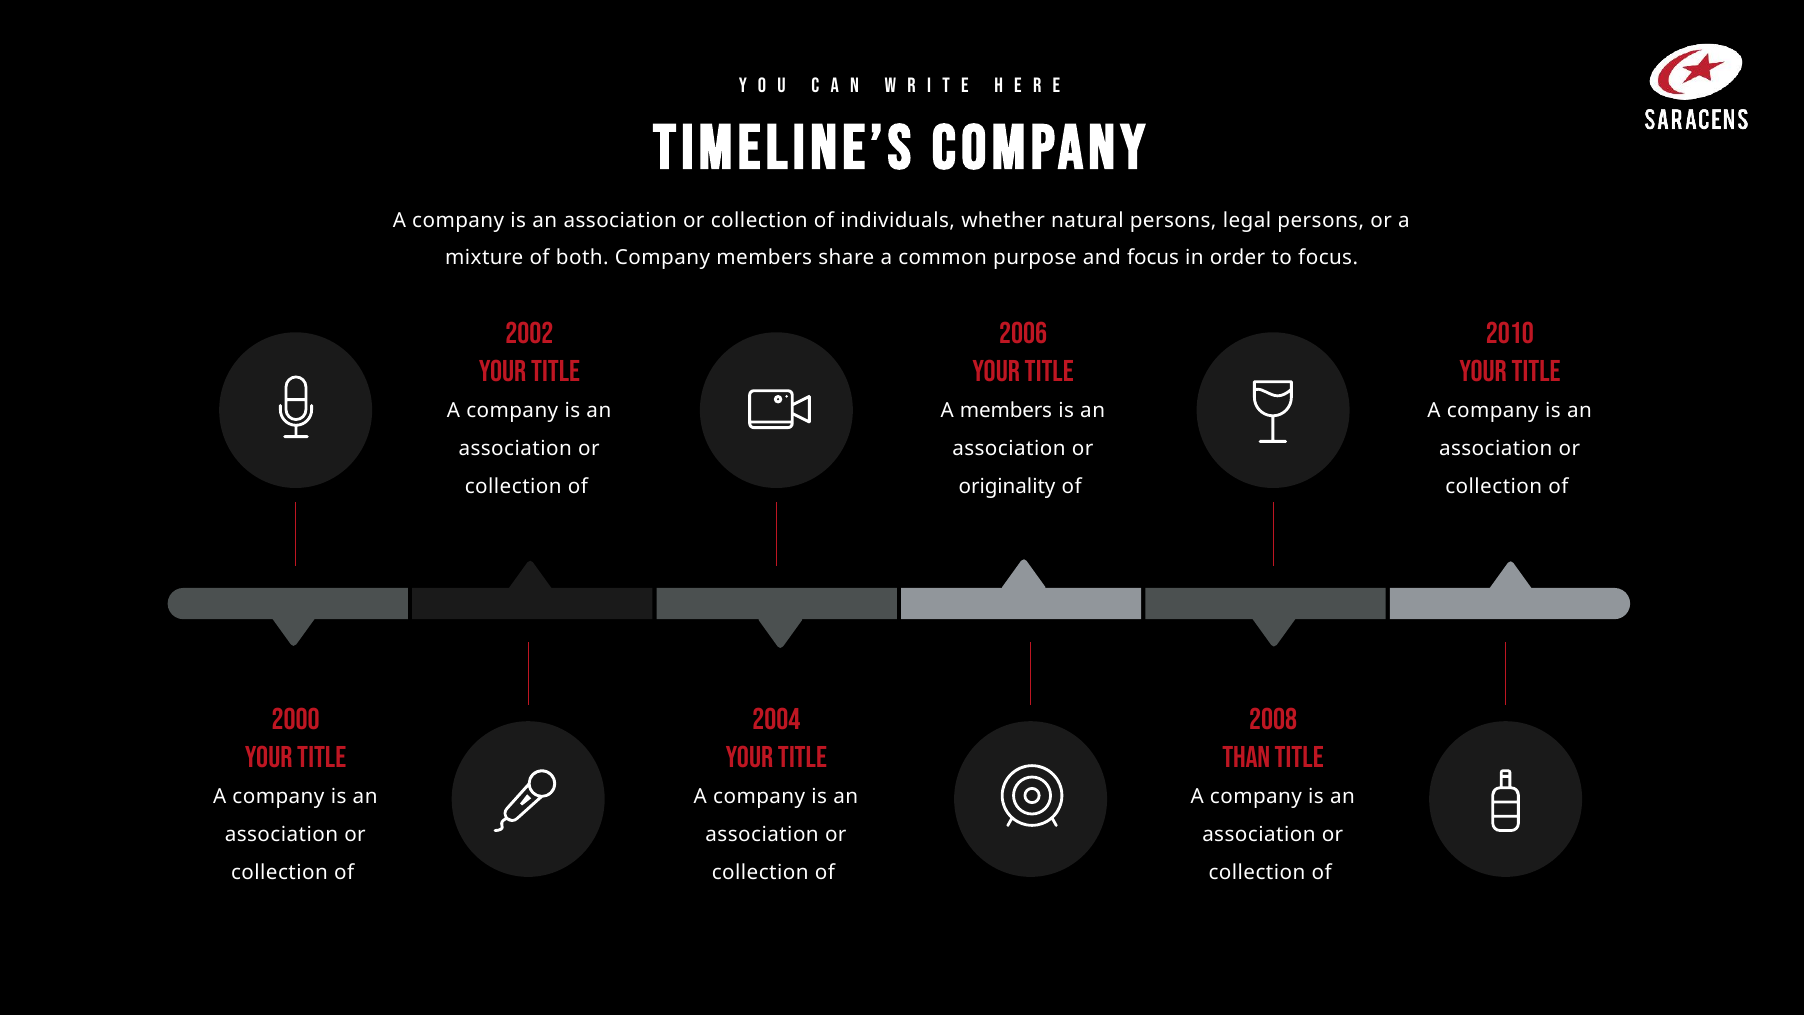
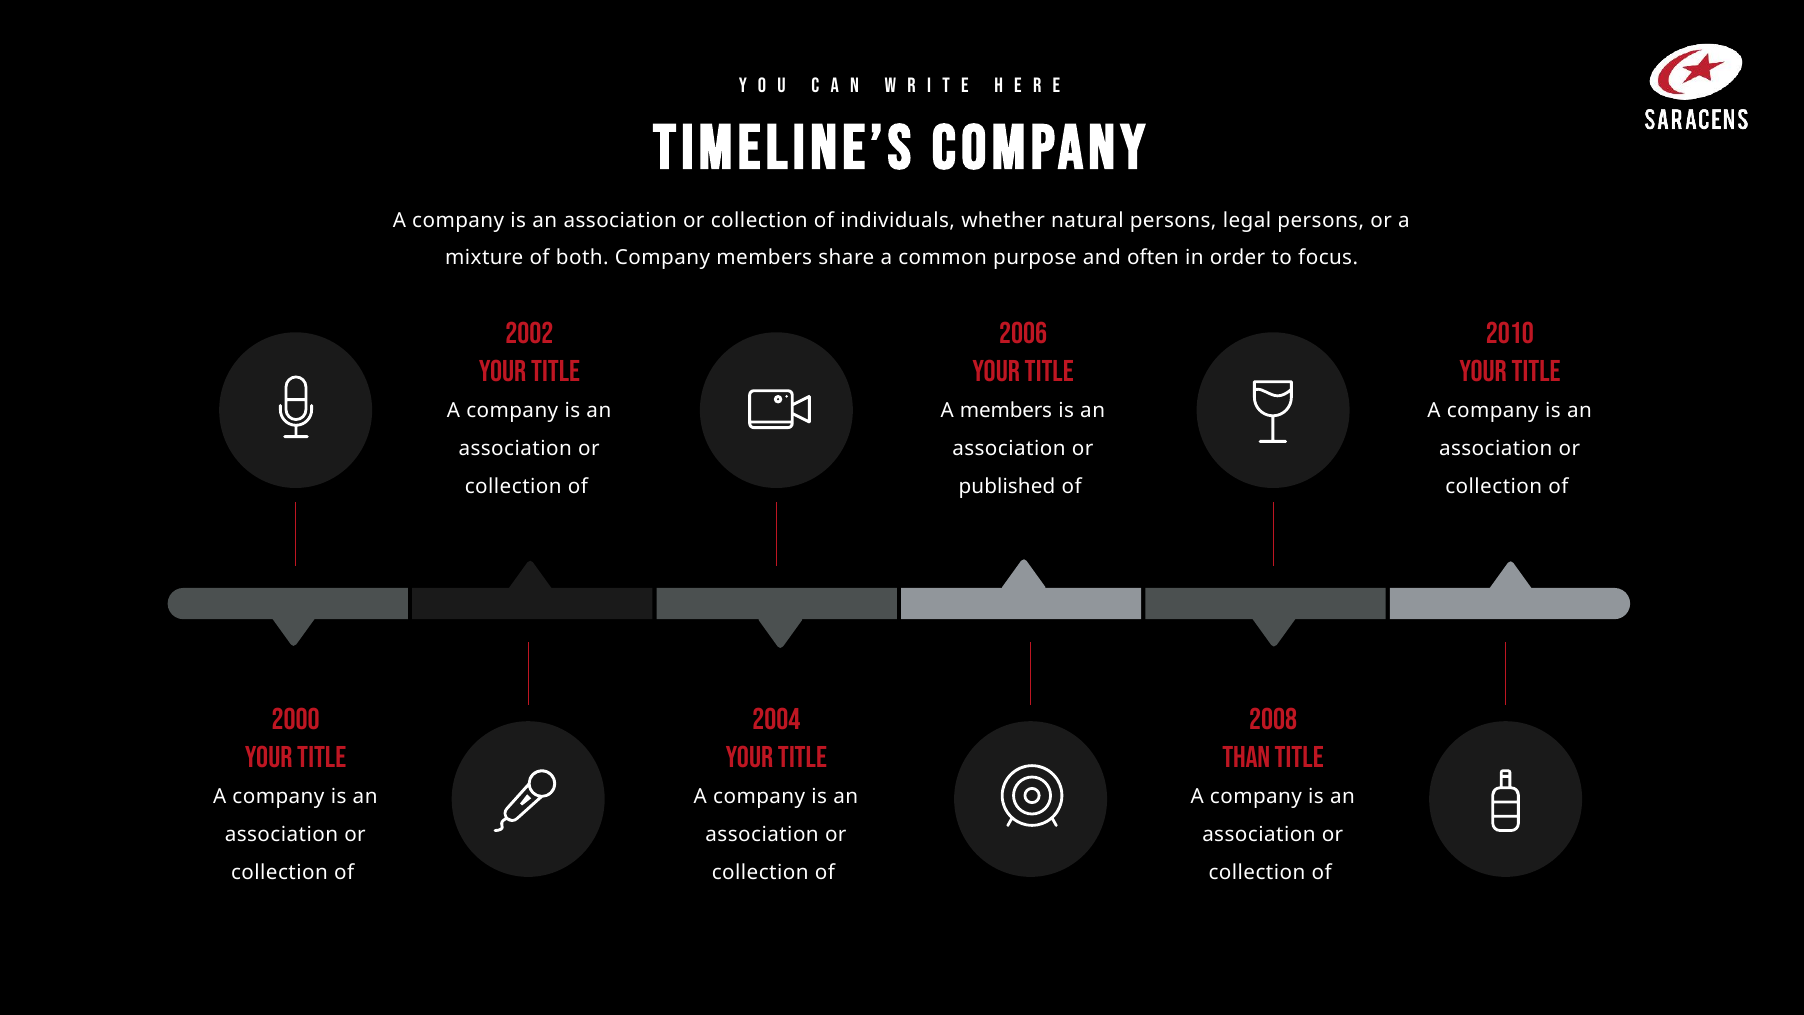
and focus: focus -> often
originality: originality -> published
